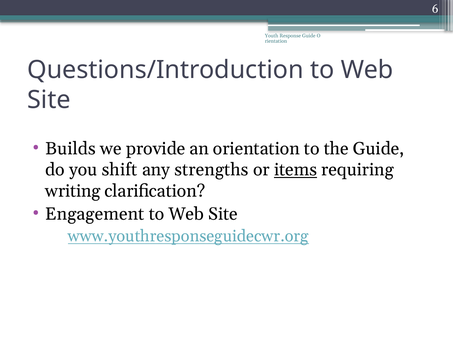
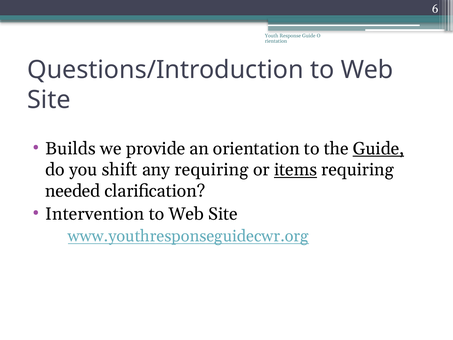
Guide at (378, 149) underline: none -> present
any strengths: strengths -> requiring
writing: writing -> needed
Engagement: Engagement -> Intervention
